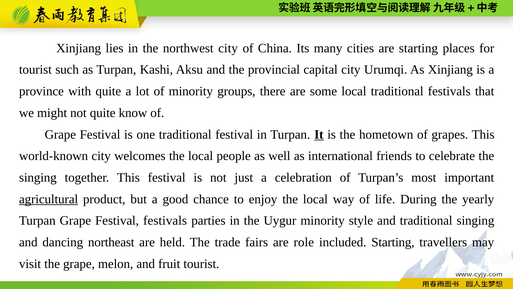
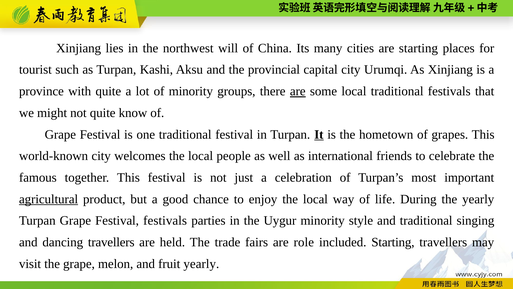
northwest city: city -> will
are at (298, 91) underline: none -> present
singing at (38, 177): singing -> famous
dancing northeast: northeast -> travellers
fruit tourist: tourist -> yearly
